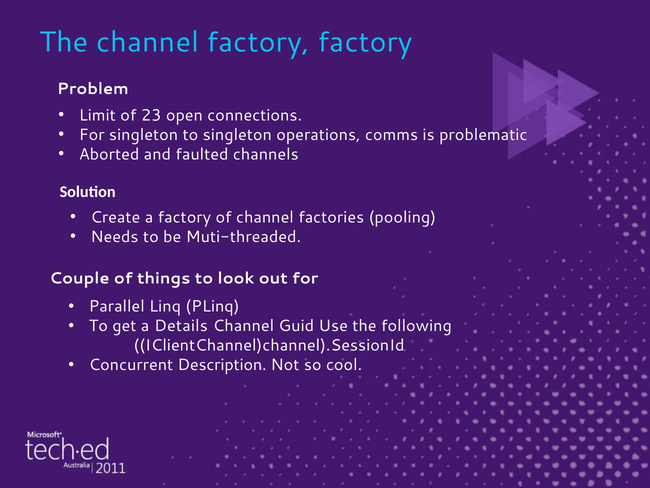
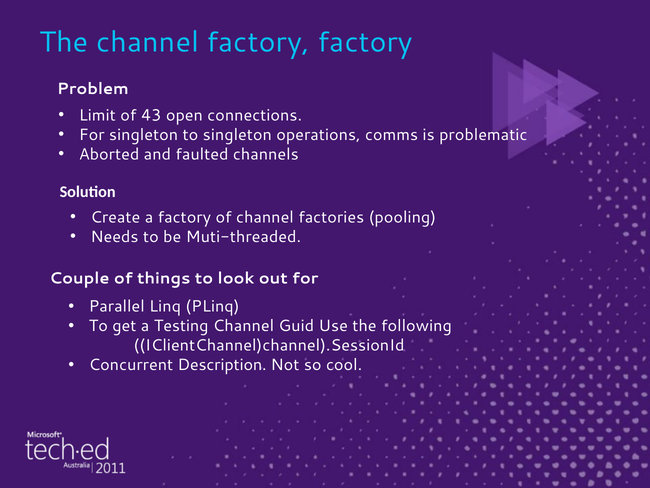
23: 23 -> 43
Details: Details -> Testing
